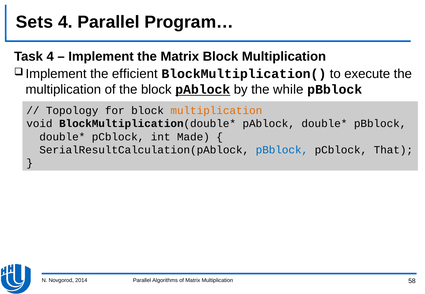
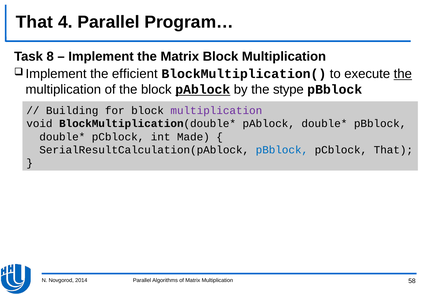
Sets at (34, 22): Sets -> That
Task 4: 4 -> 8
the at (403, 74) underline: none -> present
while: while -> stype
Topology: Topology -> Building
multiplication at (216, 111) colour: orange -> purple
